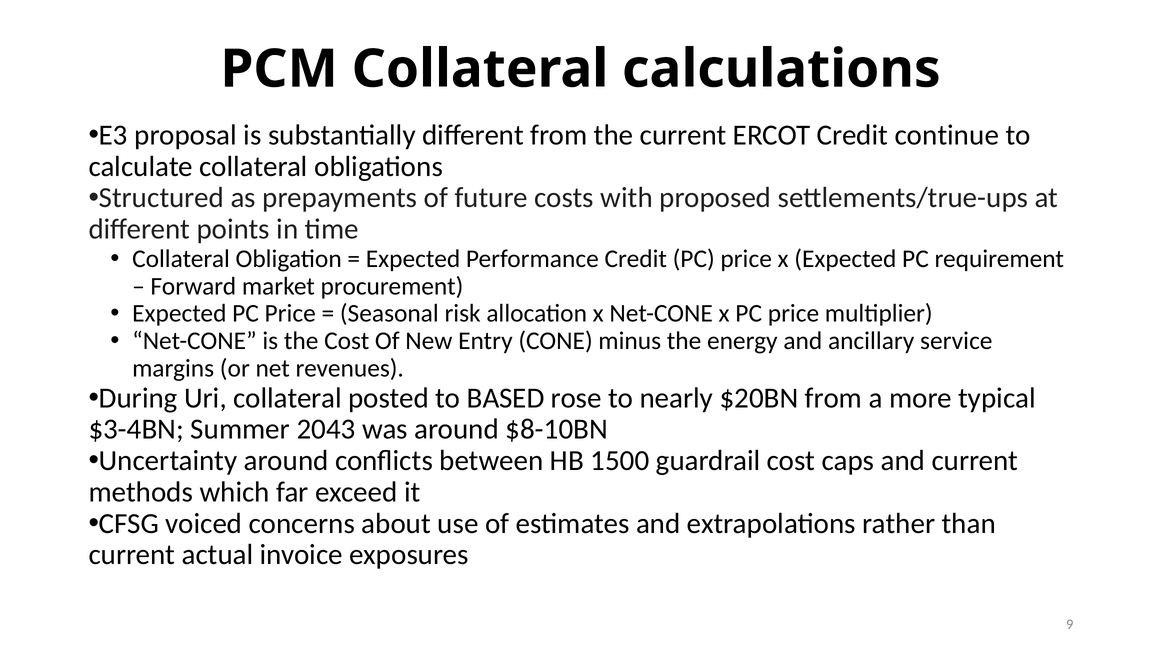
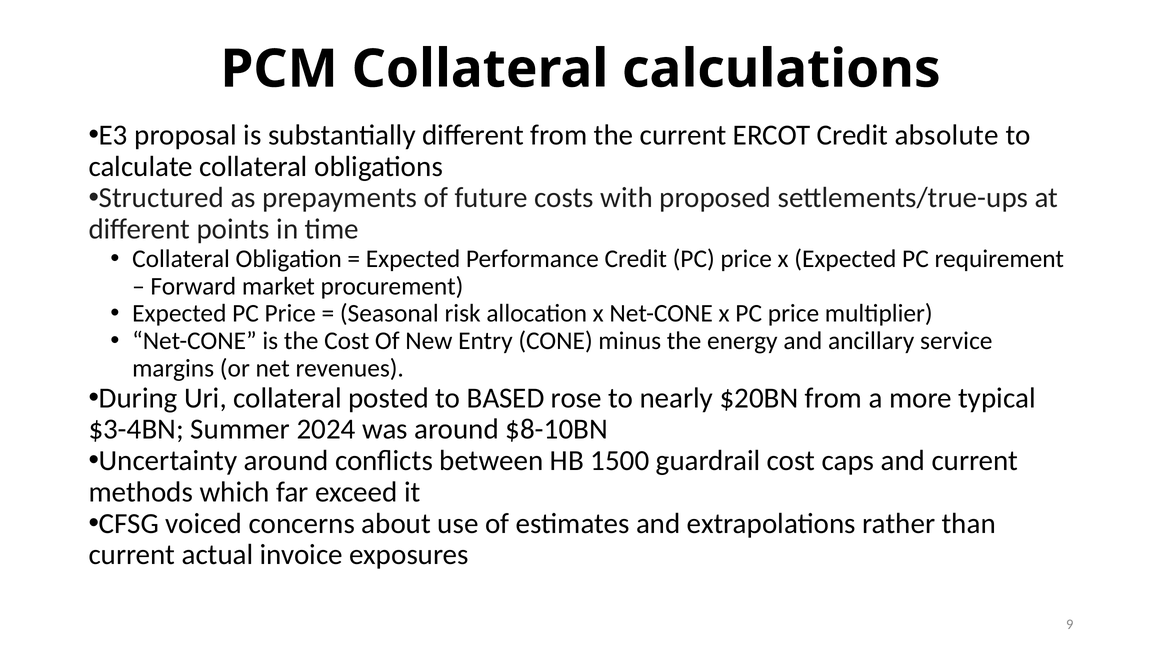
continue: continue -> absolute
2043: 2043 -> 2024
